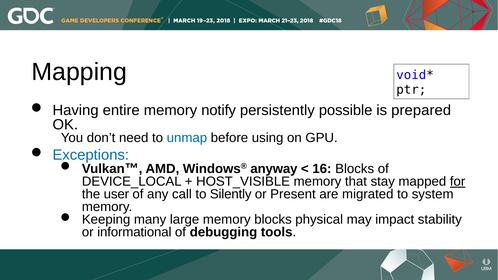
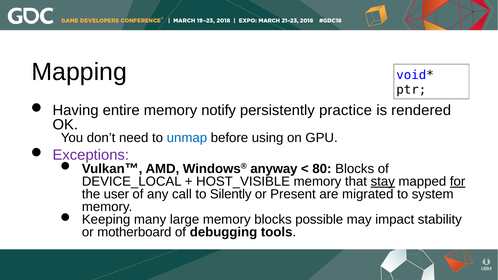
possible: possible -> practice
prepared: prepared -> rendered
Exceptions colour: blue -> purple
16: 16 -> 80
stay underline: none -> present
physical: physical -> possible
informational: informational -> motherboard
